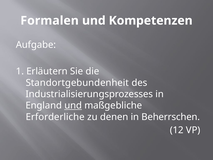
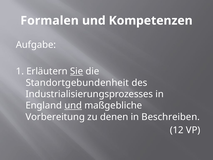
Sie underline: none -> present
Erforderliche: Erforderliche -> Vorbereitung
Beherrschen: Beherrschen -> Beschreiben
